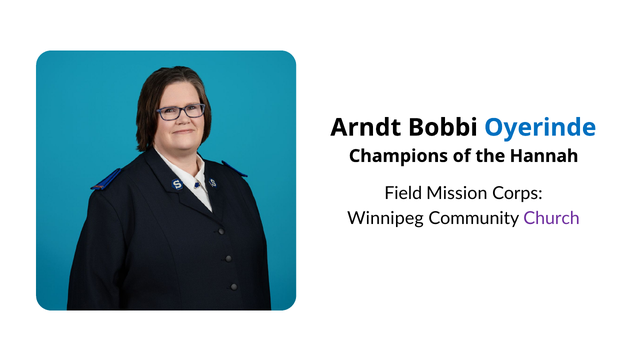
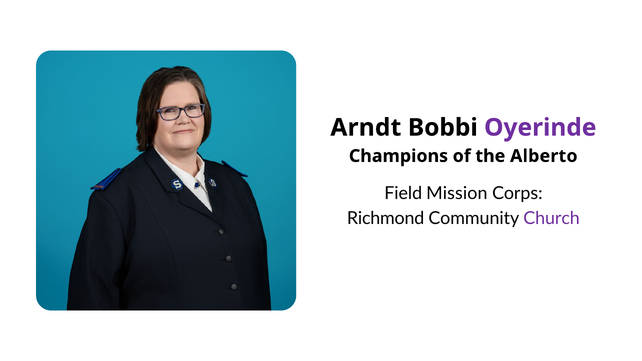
Oyerinde colour: blue -> purple
Hannah: Hannah -> Alberto
Winnipeg: Winnipeg -> Richmond
